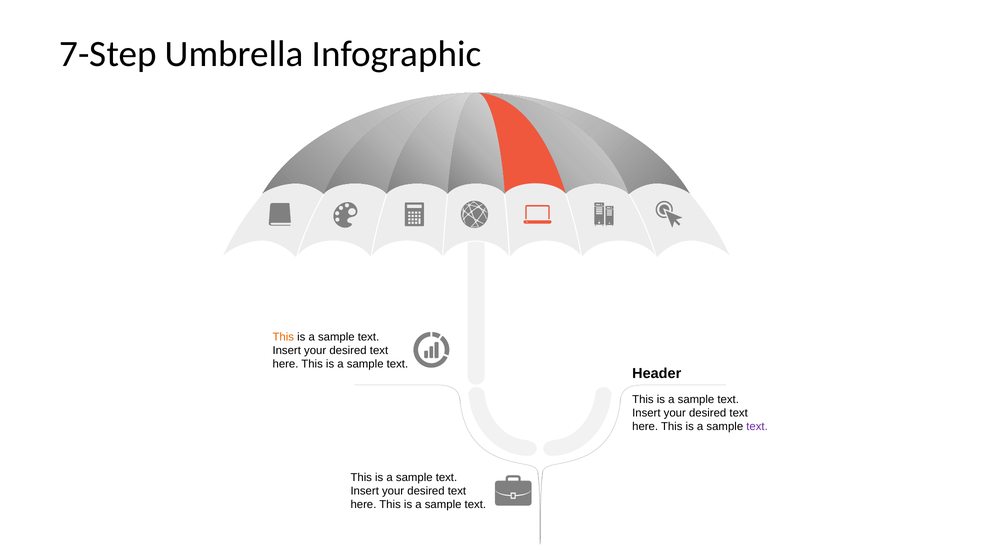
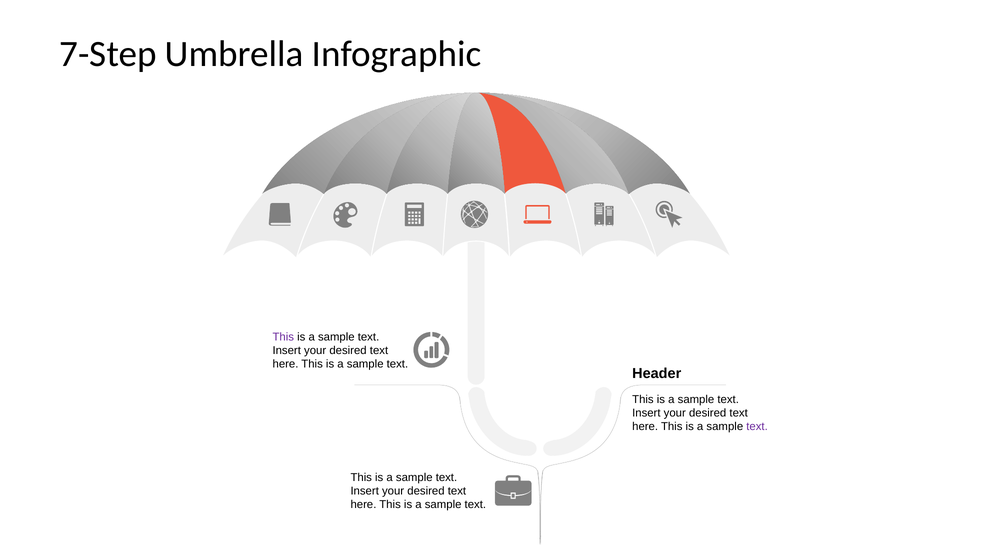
This at (283, 337) colour: orange -> purple
